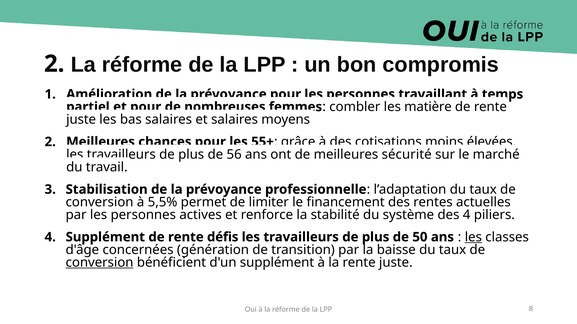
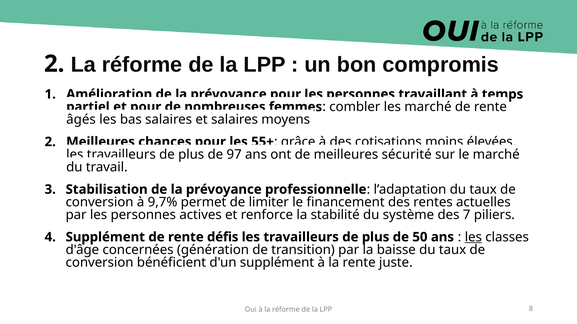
les matière: matière -> marché
juste at (81, 120): juste -> âgés
56: 56 -> 97
5,5%: 5,5% -> 9,7%
des 4: 4 -> 7
conversion at (100, 263) underline: present -> none
